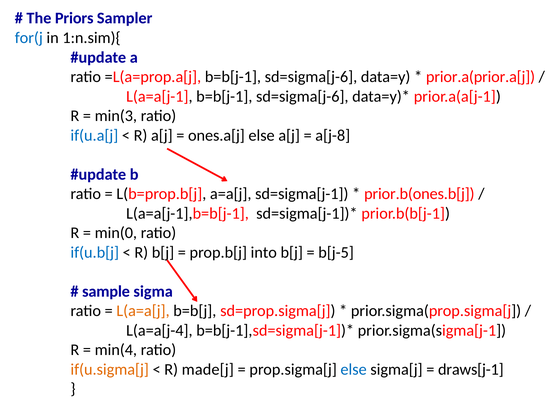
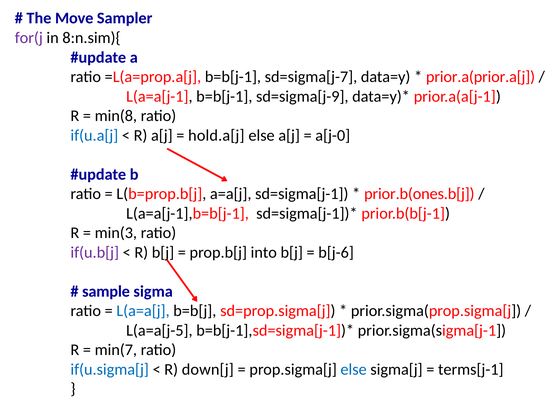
Priors: Priors -> Move
for(j colour: blue -> purple
1:n.sim){: 1:n.sim){ -> 8:n.sim){
=L(a=prop.a[j b=b[j-1 sd=sigma[j-6: sd=sigma[j-6 -> sd=sigma[j-7
L(a=a[j-1 b=b[j-1 sd=sigma[j-6: sd=sigma[j-6 -> sd=sigma[j-9
min(3: min(3 -> min(8
ones.a[j: ones.a[j -> hold.a[j
a[j-8: a[j-8 -> a[j-0
min(0: min(0 -> min(3
if(u.b[j colour: blue -> purple
b[j-5: b[j-5 -> b[j-6
L(a=a[j colour: orange -> blue
L(a=a[j-4: L(a=a[j-4 -> L(a=a[j-5
min(4: min(4 -> min(7
if(u.sigma[j colour: orange -> blue
made[j: made[j -> down[j
draws[j-1: draws[j-1 -> terms[j-1
